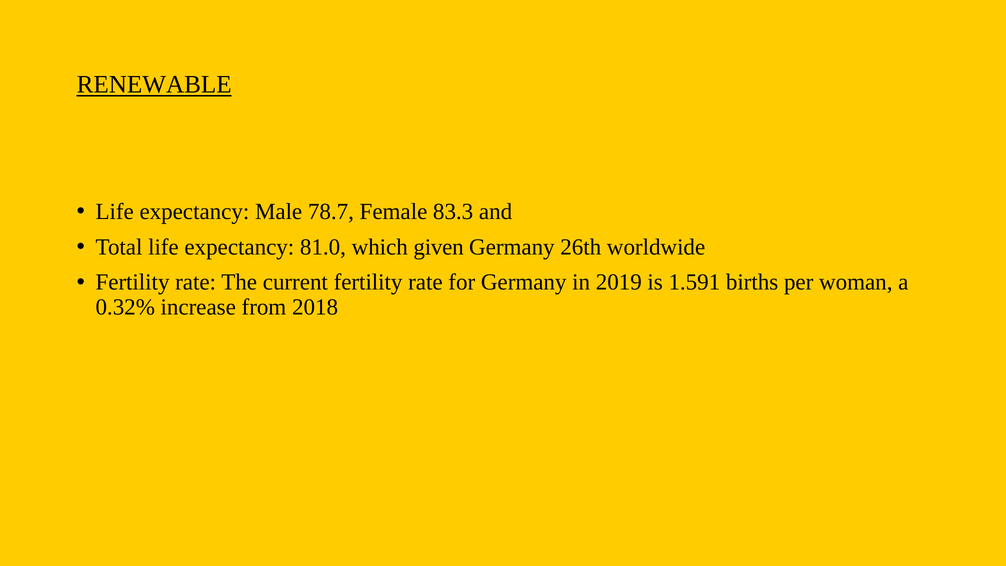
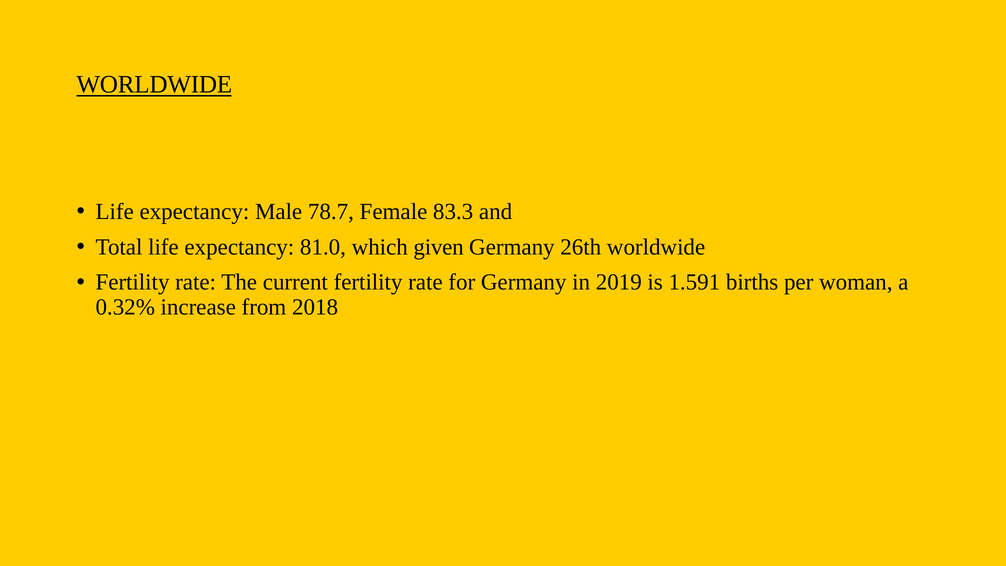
RENEWABLE at (154, 85): RENEWABLE -> WORLDWIDE
